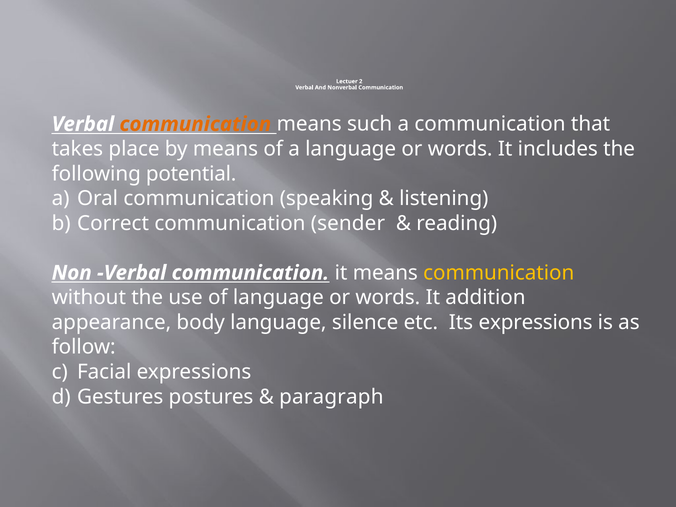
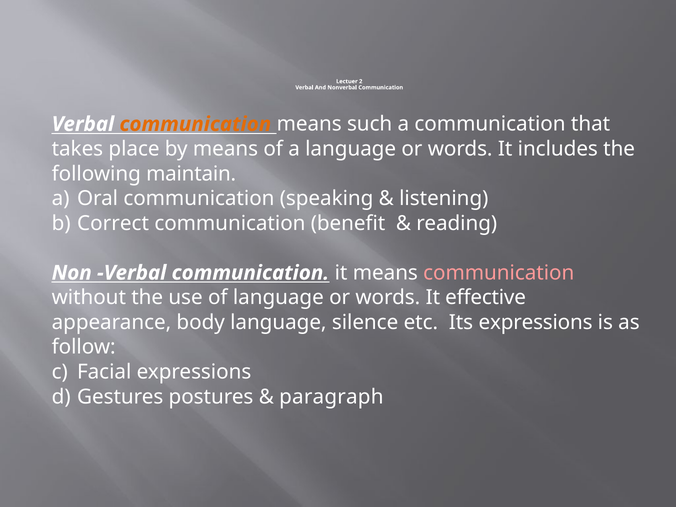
potential: potential -> maintain
sender: sender -> benefit
communication at (499, 273) colour: yellow -> pink
addition: addition -> effective
